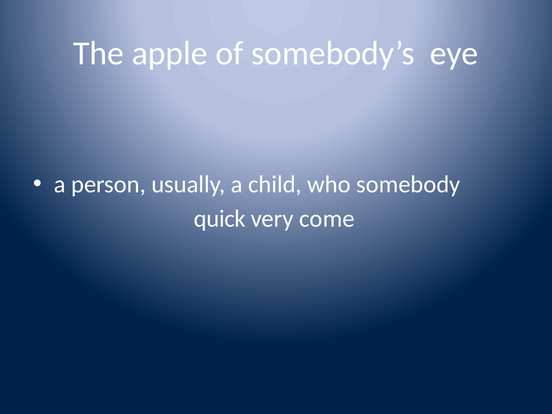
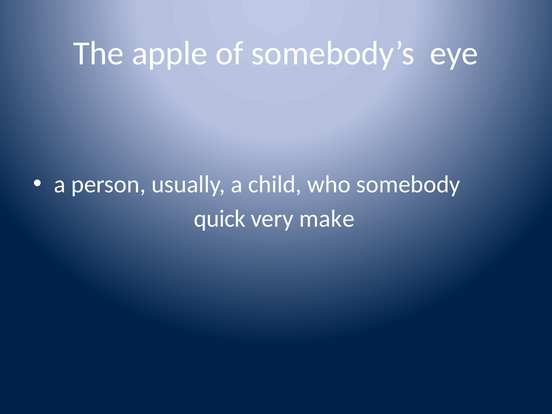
come: come -> make
